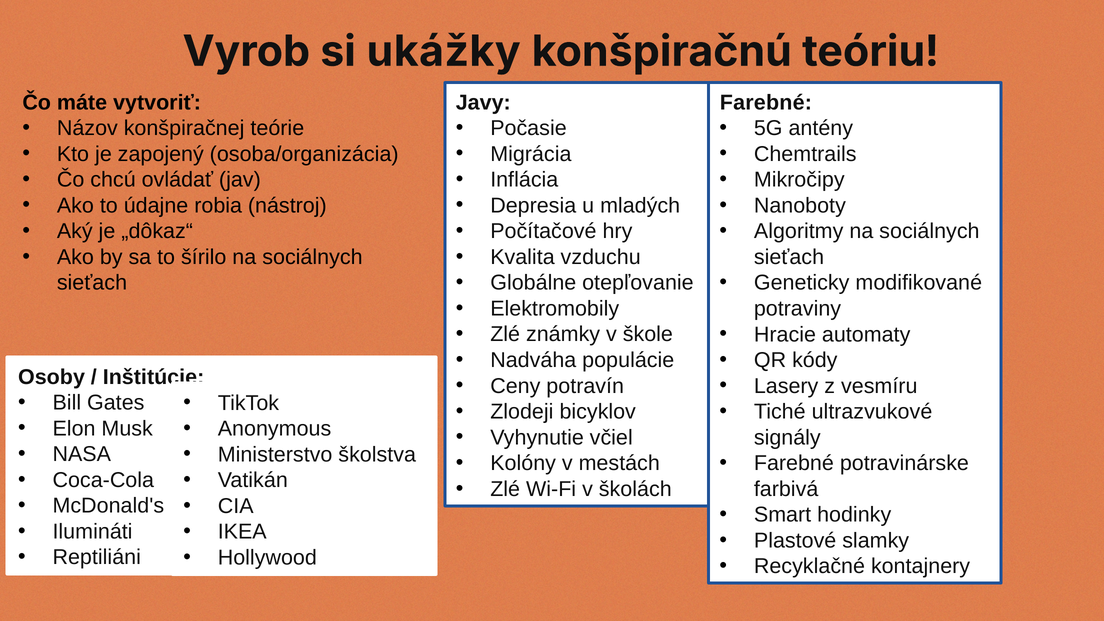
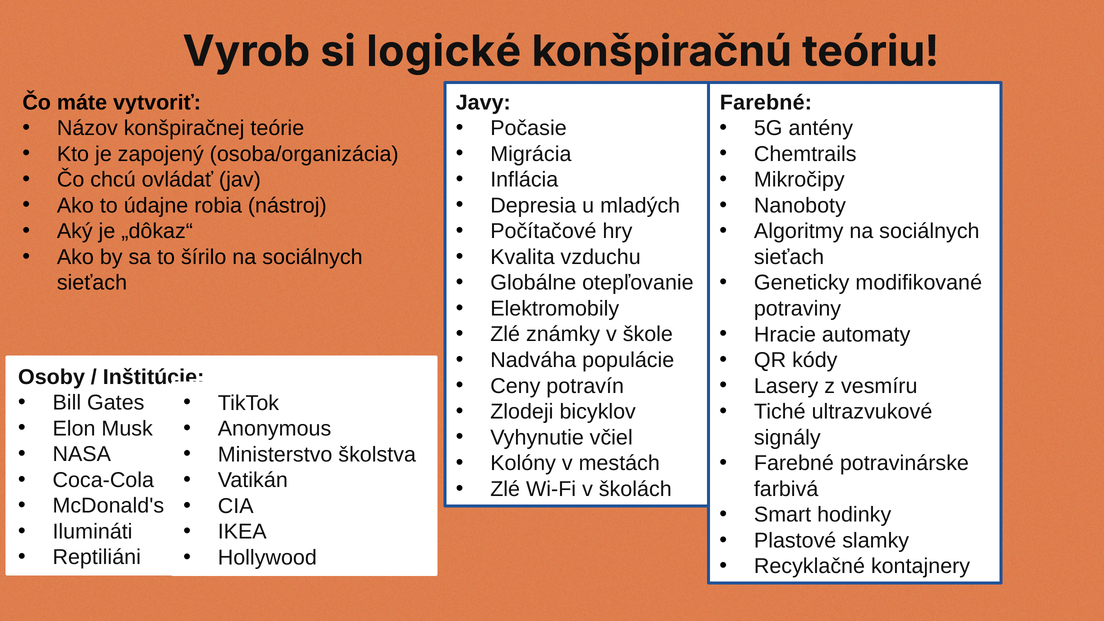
ukážky: ukážky -> logické
